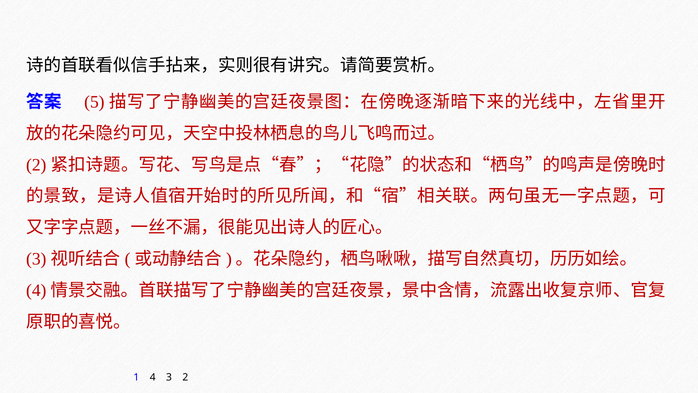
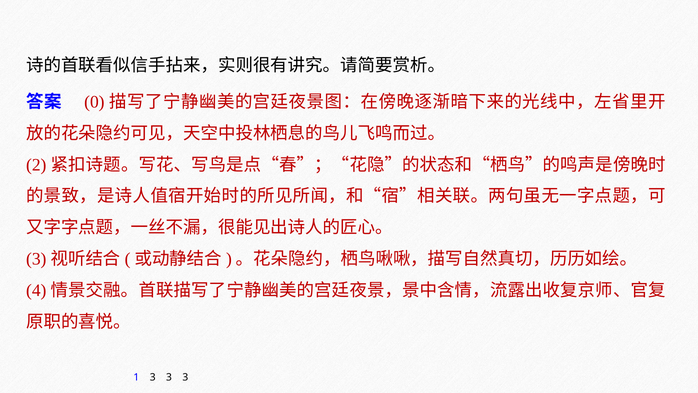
5: 5 -> 0
1 4: 4 -> 3
2 at (185, 377): 2 -> 3
